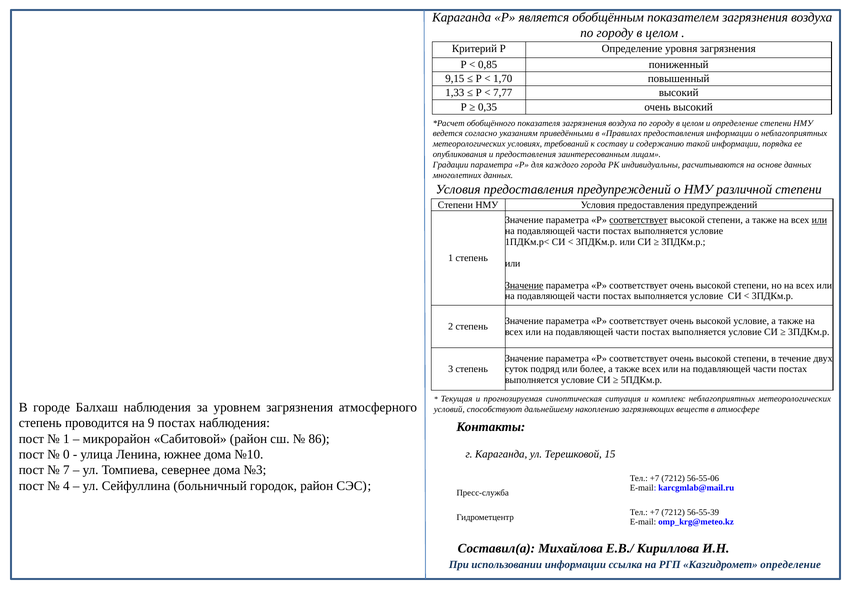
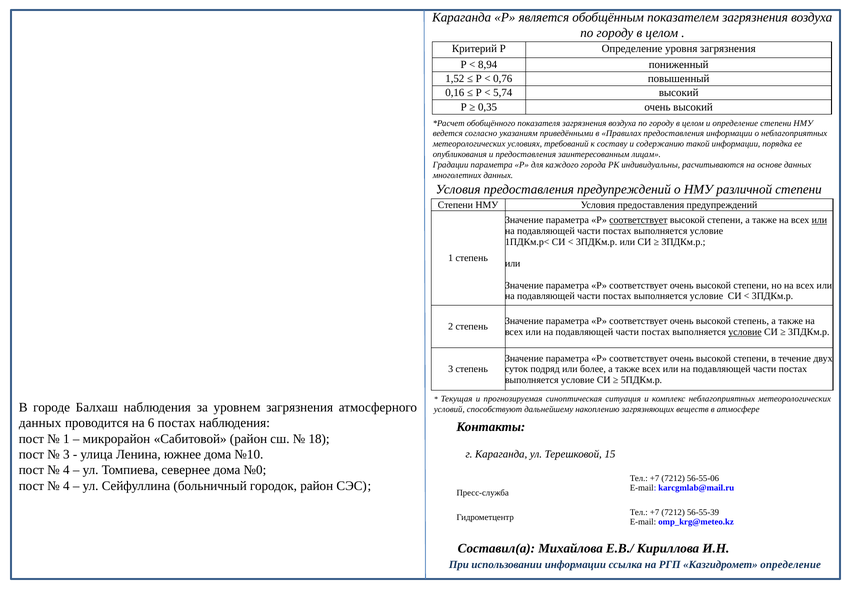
0,85: 0,85 -> 8,94
9,15: 9,15 -> 1,52
1,70: 1,70 -> 0,76
1,33: 1,33 -> 0,16
7,77: 7,77 -> 5,74
Значение at (524, 285) underline: present -> none
высокой условие: условие -> степень
условие at (745, 332) underline: none -> present
степень at (40, 423): степень -> данных
9: 9 -> 6
86: 86 -> 18
0 at (66, 455): 0 -> 3
7 at (66, 470): 7 -> 4
№3: №3 -> №0
